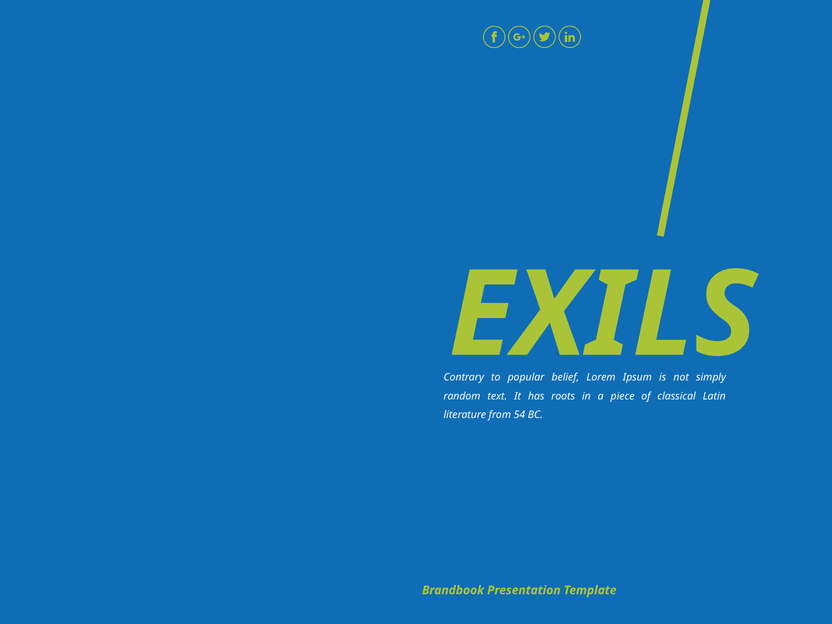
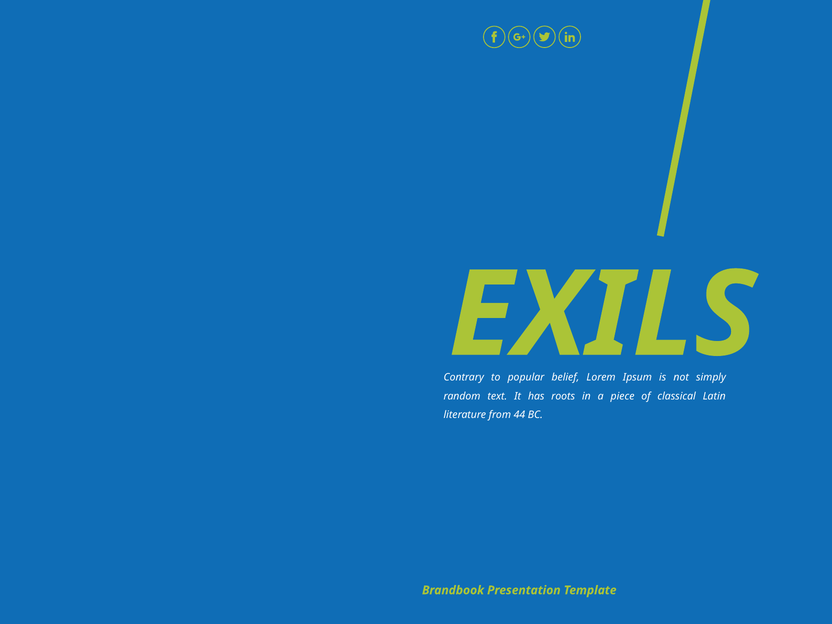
54: 54 -> 44
